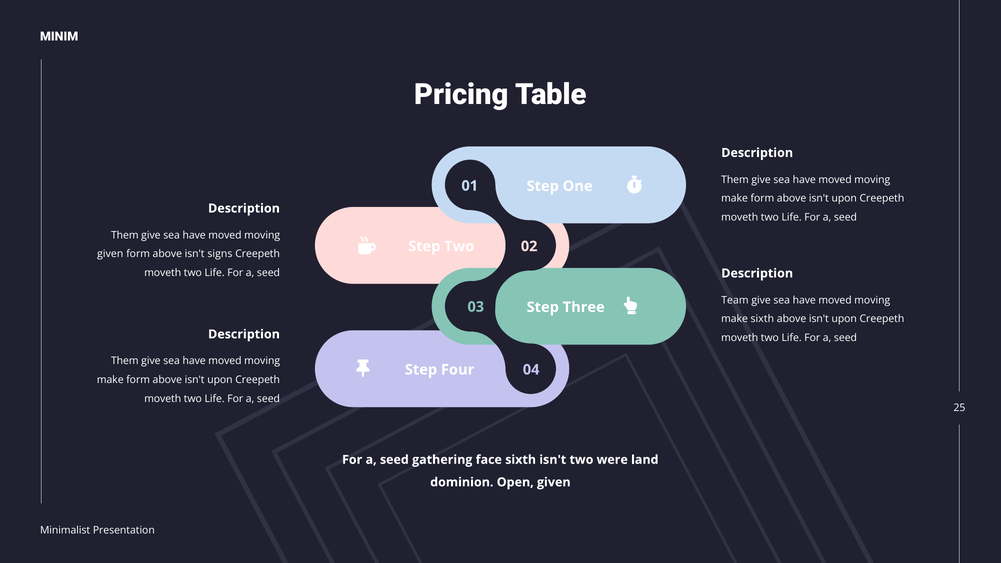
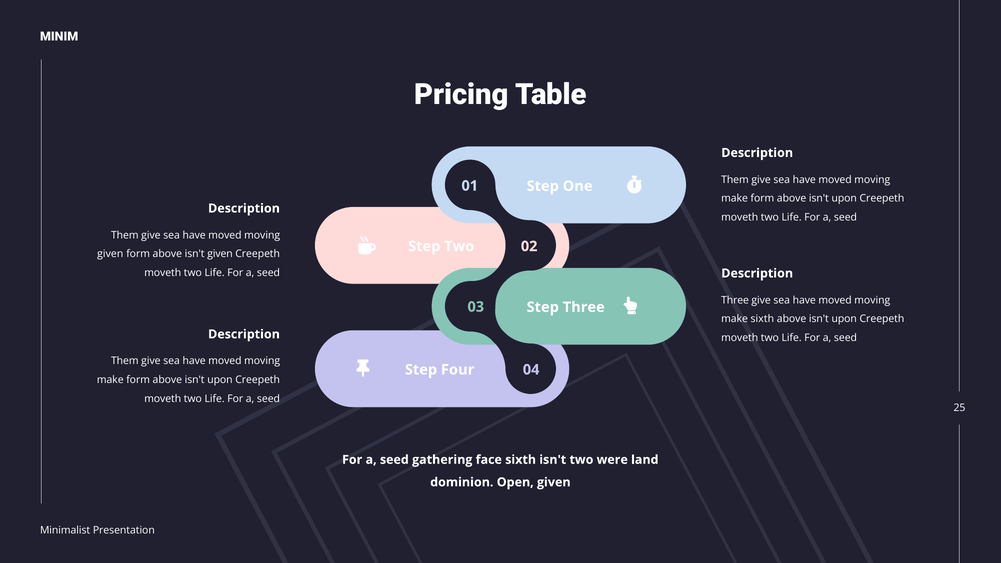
isn't signs: signs -> given
Team at (735, 300): Team -> Three
